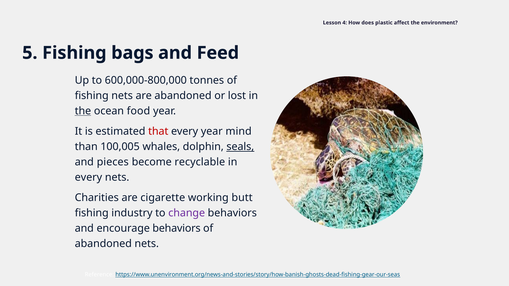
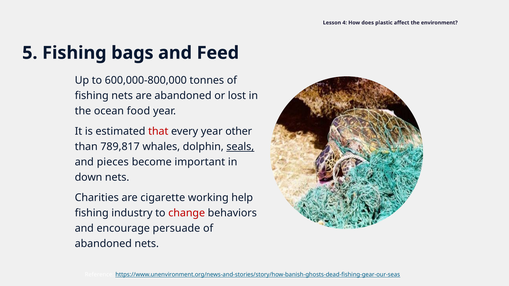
the at (83, 111) underline: present -> none
mind: mind -> other
100,005: 100,005 -> 789,817
recyclable: recyclable -> important
every at (88, 177): every -> down
butt: butt -> help
change colour: purple -> red
encourage behaviors: behaviors -> persuade
